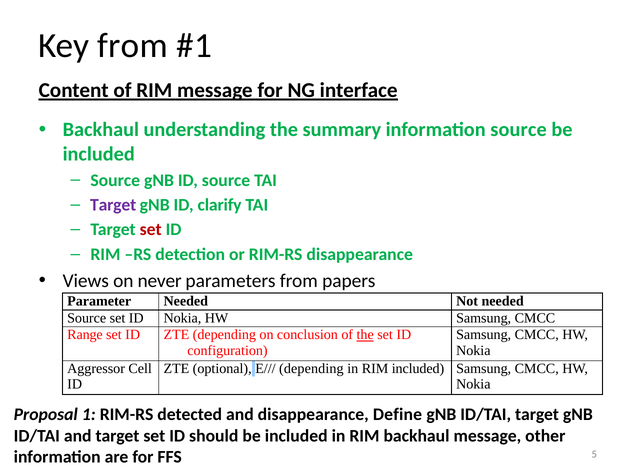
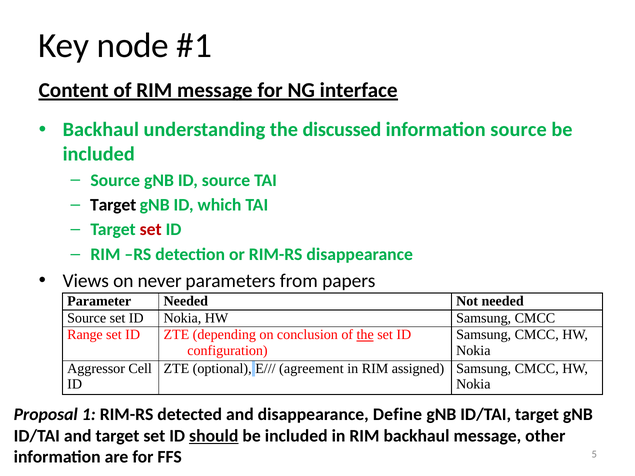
Key from: from -> node
summary: summary -> discussed
Target at (113, 205) colour: purple -> black
clarify: clarify -> which
E/// depending: depending -> agreement
RIM included: included -> assigned
should underline: none -> present
